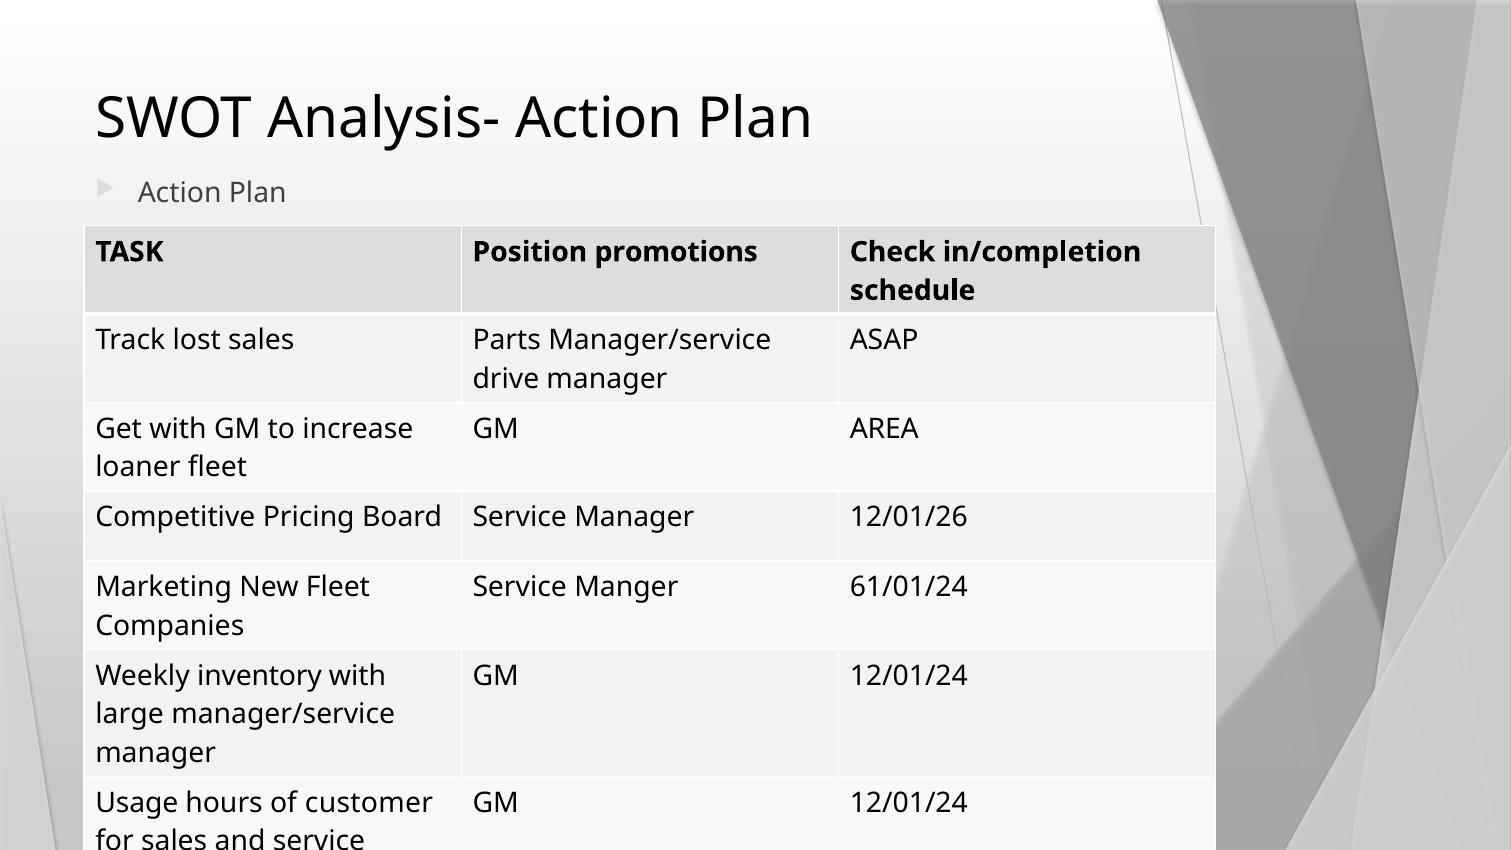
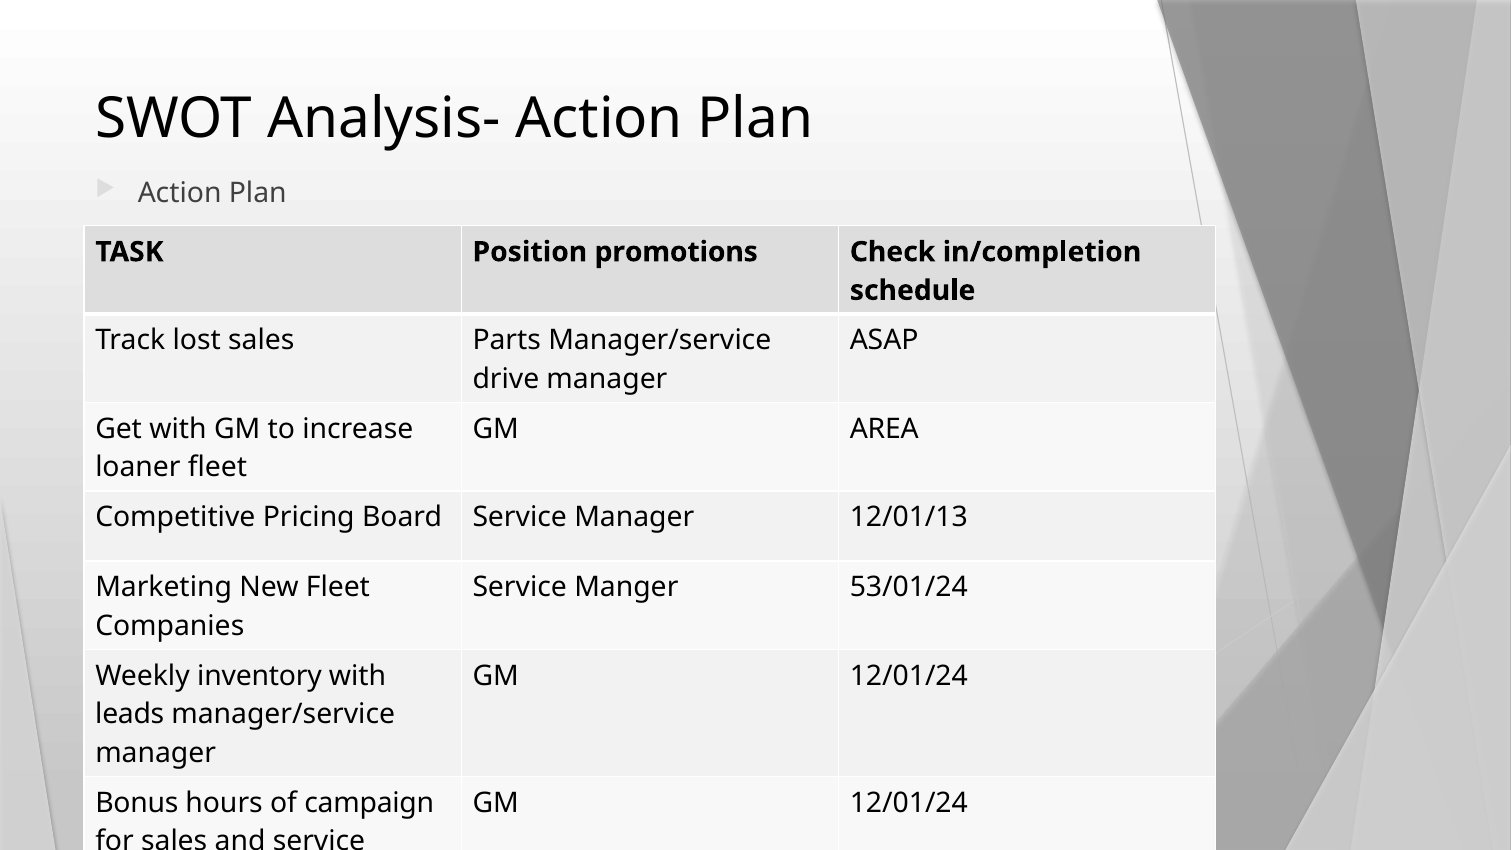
12/01/26: 12/01/26 -> 12/01/13
61/01/24: 61/01/24 -> 53/01/24
large: large -> leads
Usage: Usage -> Bonus
customer: customer -> campaign
